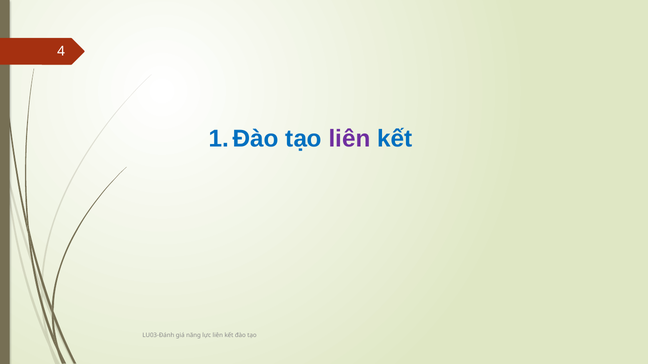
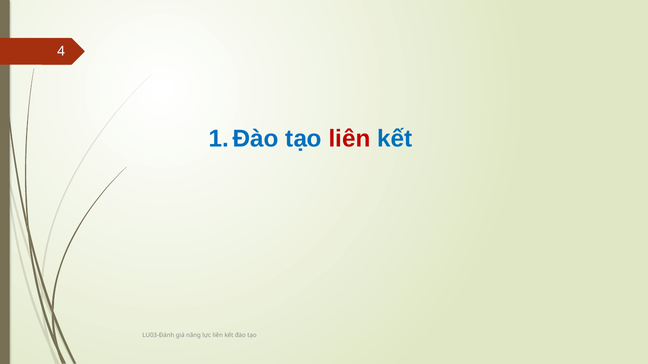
liên at (349, 139) colour: purple -> red
